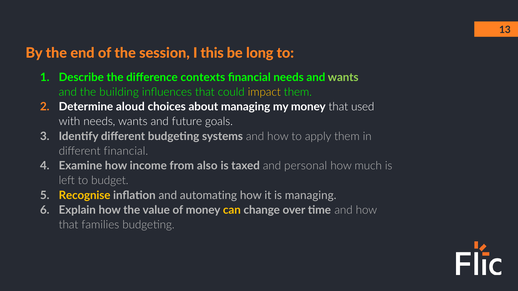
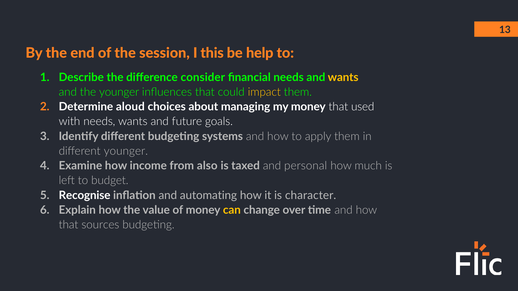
long: long -> help
contexts: contexts -> consider
wants at (343, 77) colour: light green -> yellow
the building: building -> younger
different financial: financial -> younger
Recognise colour: yellow -> white
is managing: managing -> character
families: families -> sources
